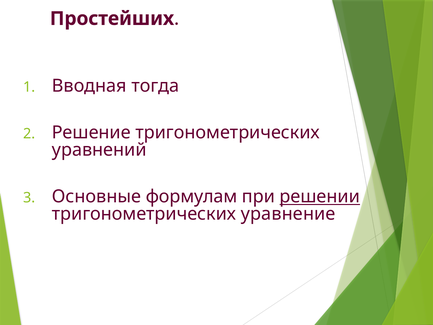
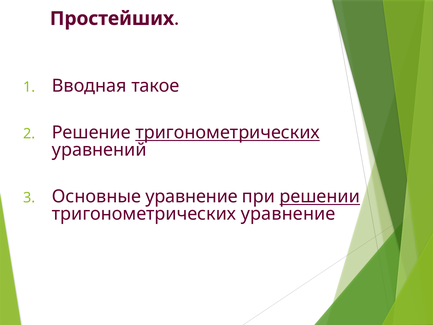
тогда: тогда -> такое
тригонометрических at (228, 133) underline: none -> present
Основные формулам: формулам -> уравнение
